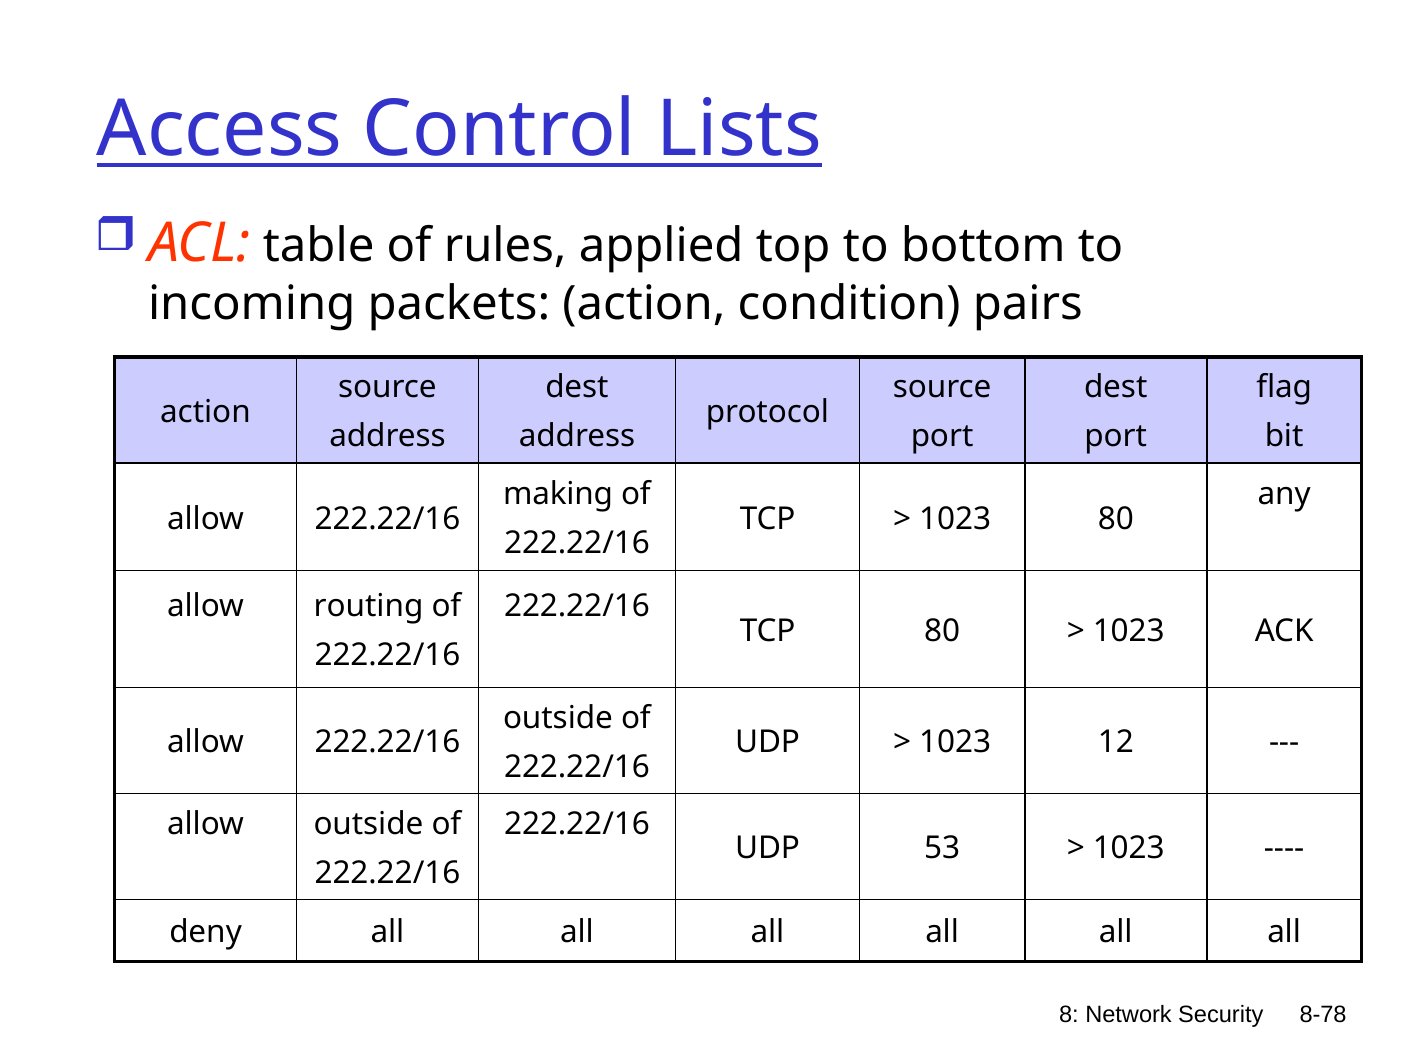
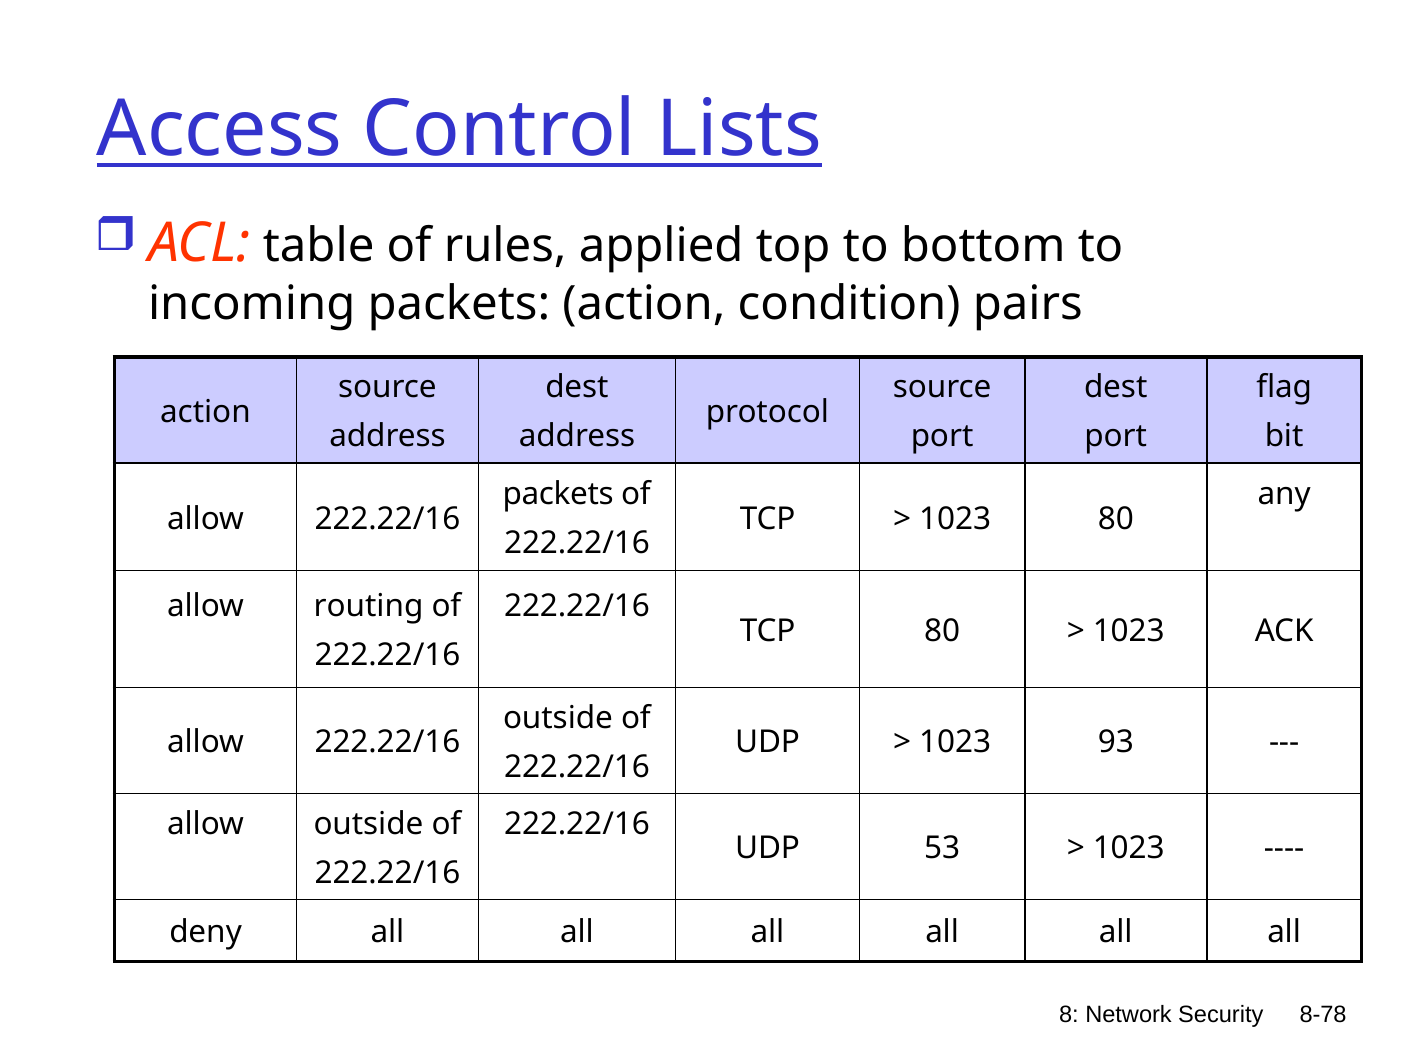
making at (558, 494): making -> packets
12: 12 -> 93
